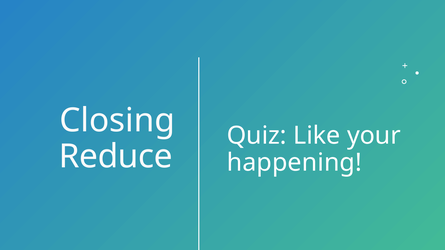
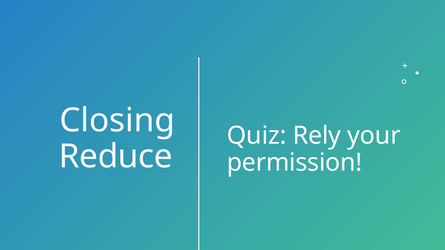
Like: Like -> Rely
happening: happening -> permission
